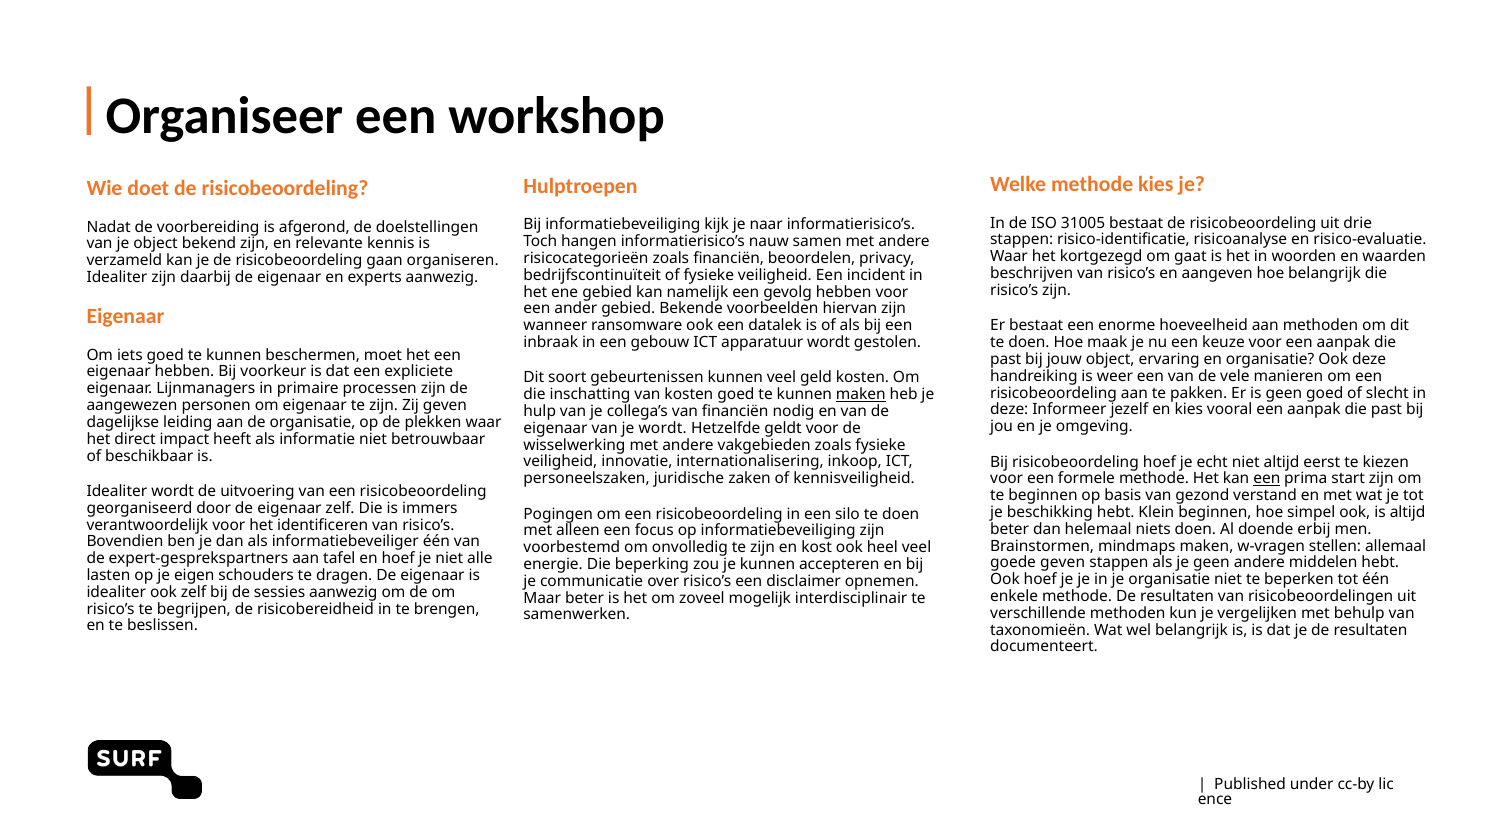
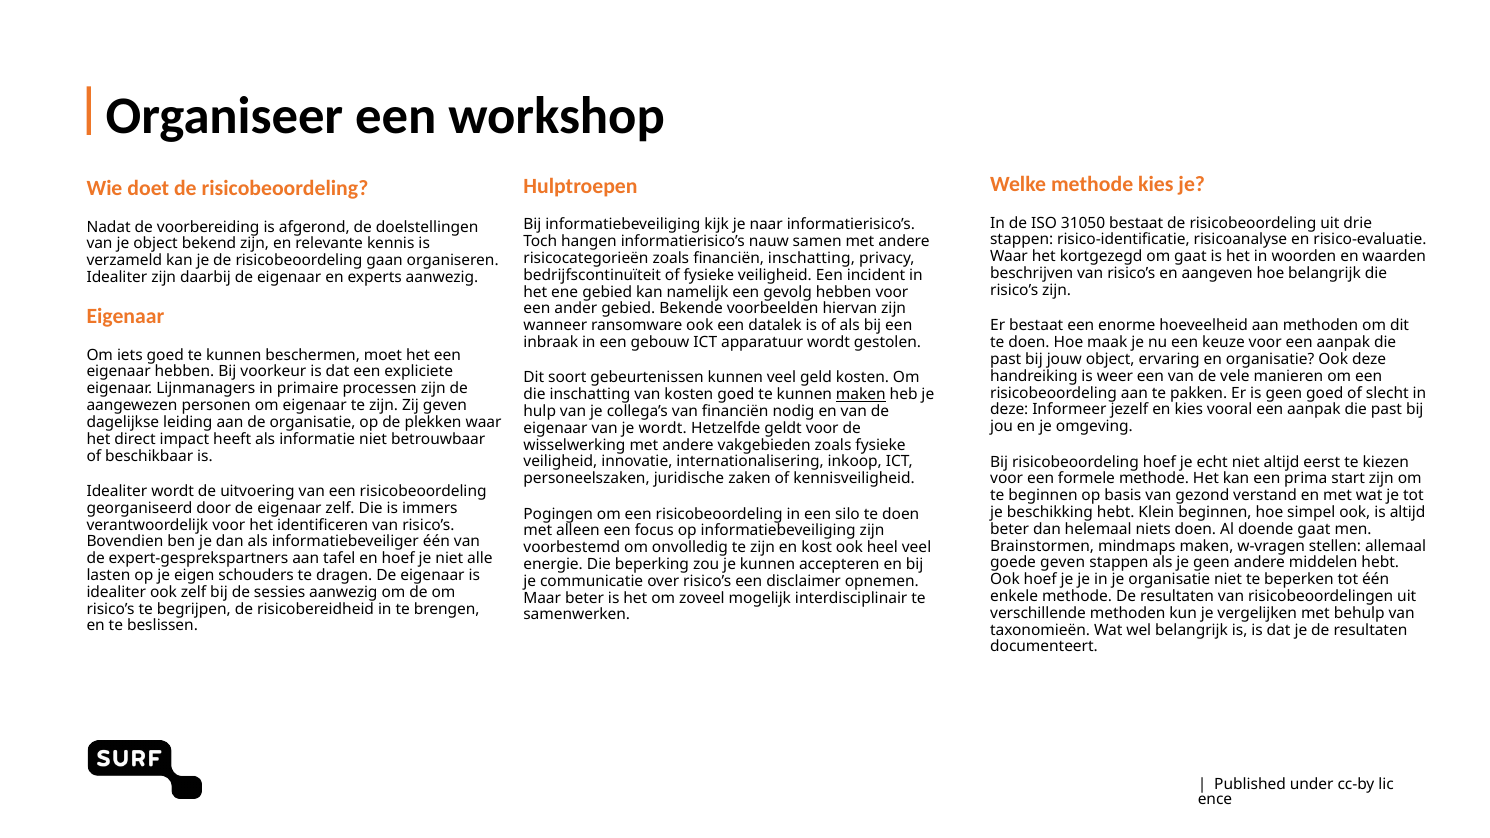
31005: 31005 -> 31050
financiën beoordelen: beoordelen -> inschatting
een at (1267, 479) underline: present -> none
doende erbij: erbij -> gaat
